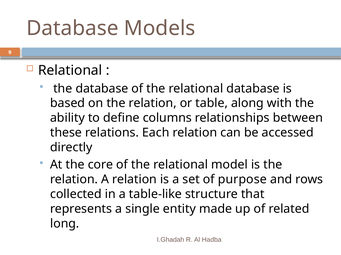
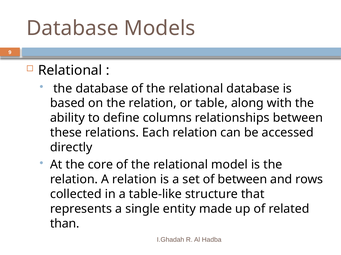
of purpose: purpose -> between
long: long -> than
